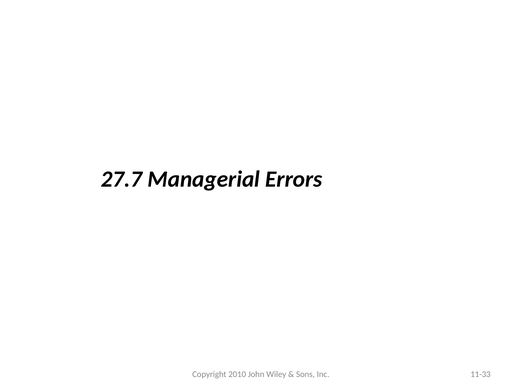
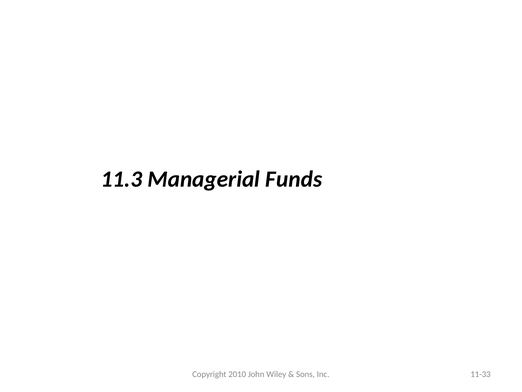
27.7: 27.7 -> 11.3
Errors: Errors -> Funds
